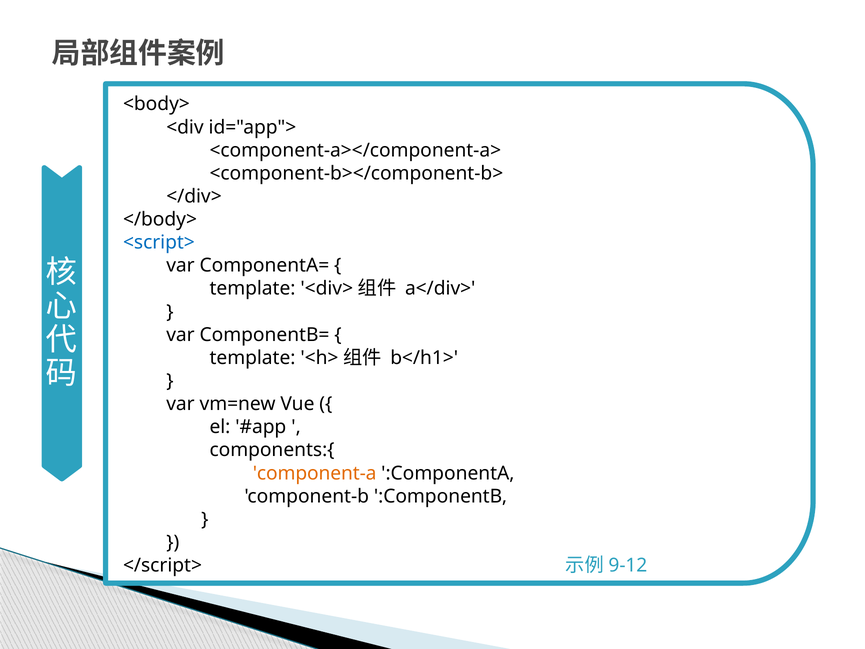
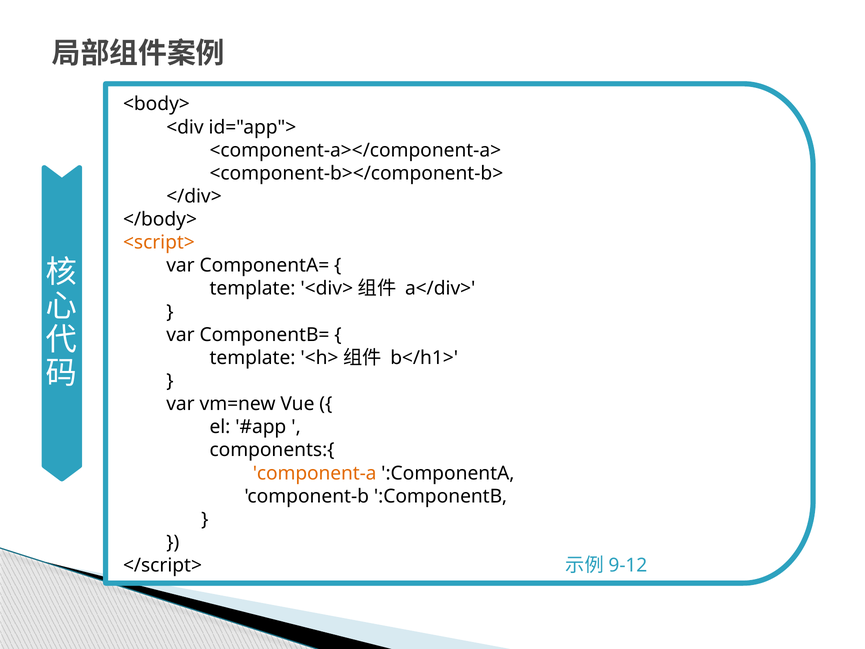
<script> colour: blue -> orange
